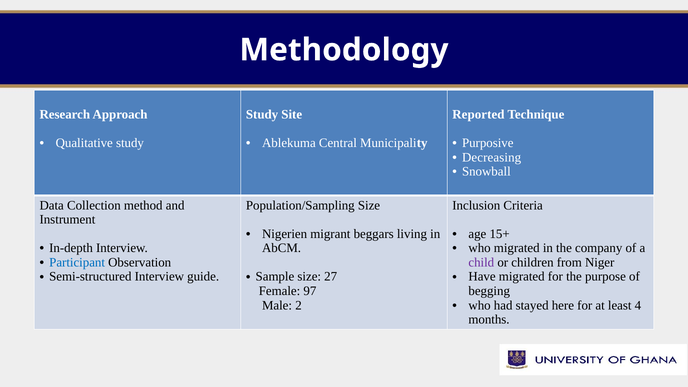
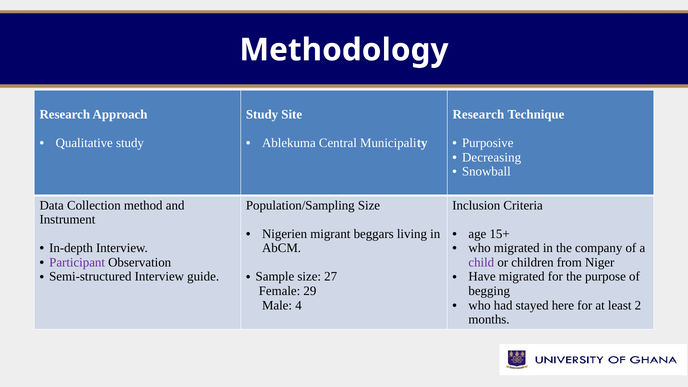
Reported at (478, 114): Reported -> Research
Participant colour: blue -> purple
97: 97 -> 29
2: 2 -> 4
4: 4 -> 2
